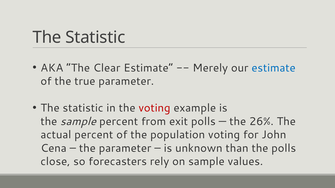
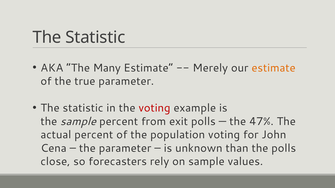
Clear: Clear -> Many
estimate at (274, 68) colour: blue -> orange
26%: 26% -> 47%
